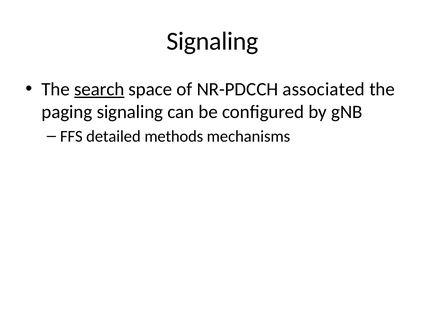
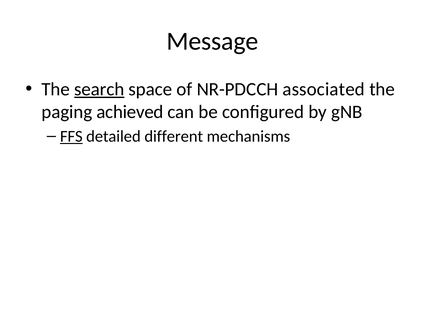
Signaling at (213, 41): Signaling -> Message
paging signaling: signaling -> achieved
FFS underline: none -> present
methods: methods -> different
